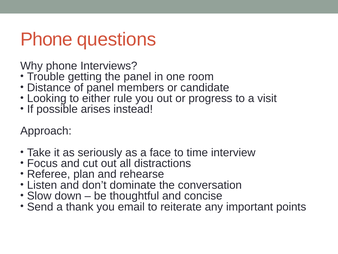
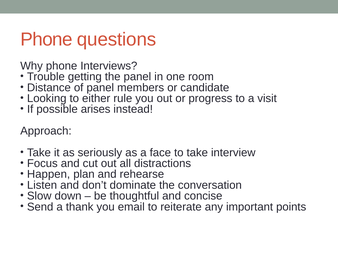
to time: time -> take
Referee: Referee -> Happen
